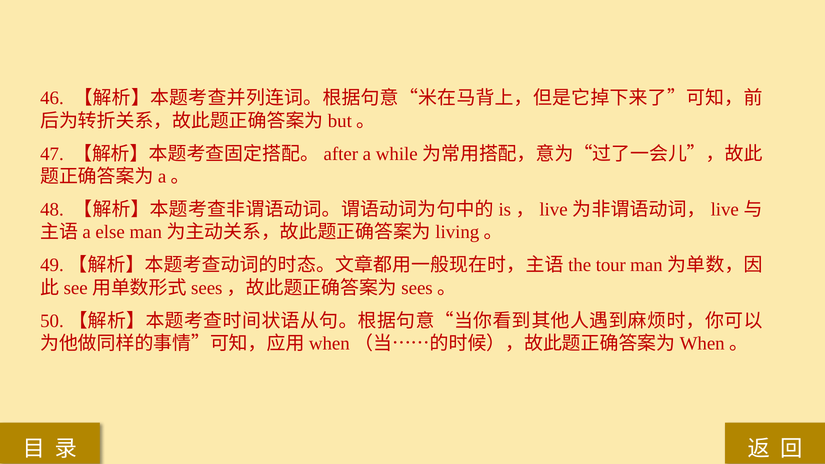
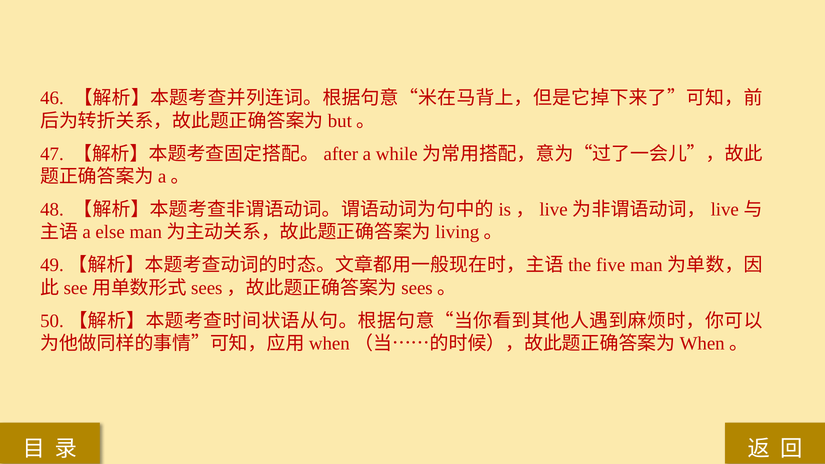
tour: tour -> five
